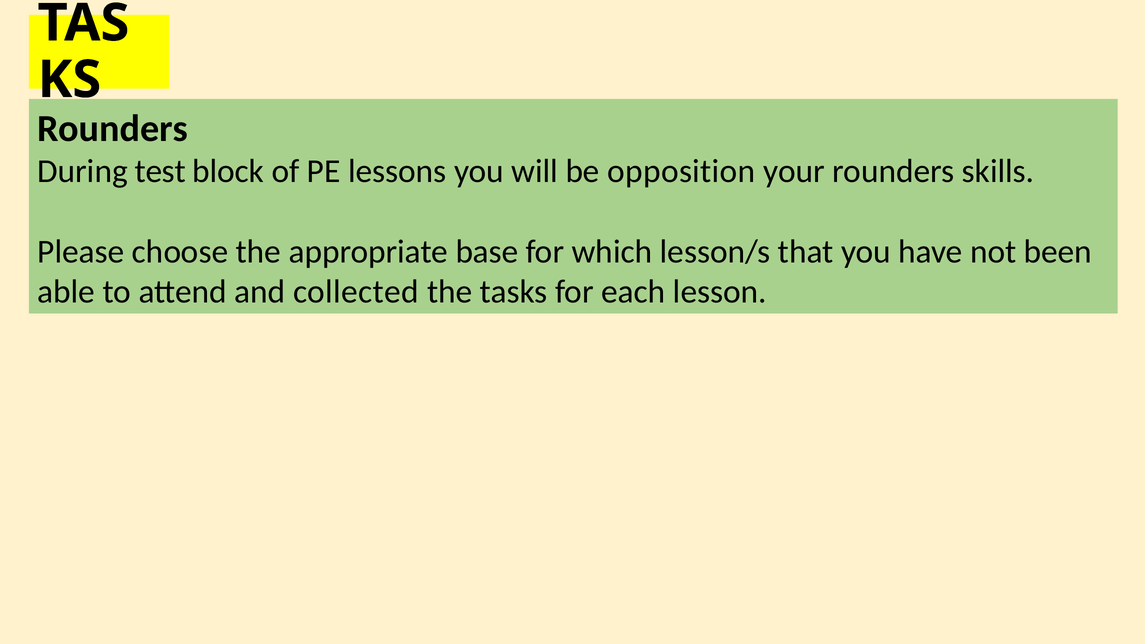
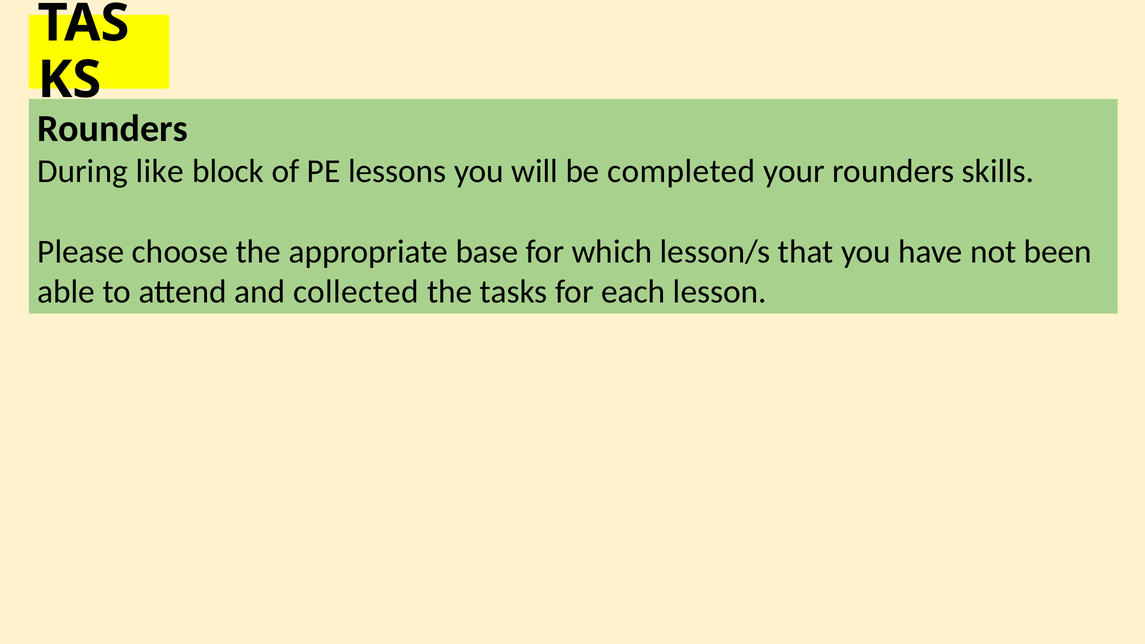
test: test -> like
opposition: opposition -> completed
